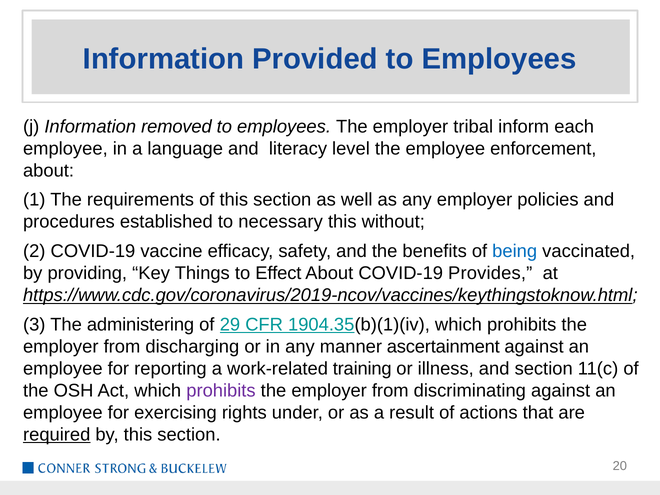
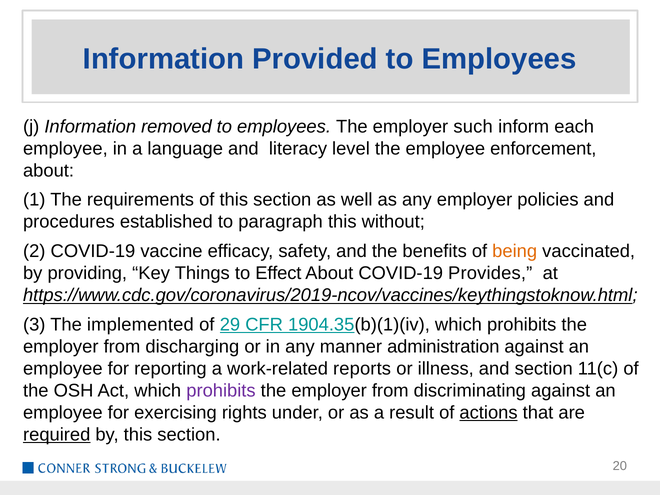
tribal: tribal -> such
necessary: necessary -> paragraph
being colour: blue -> orange
administering: administering -> implemented
ascertainment: ascertainment -> administration
training: training -> reports
actions underline: none -> present
